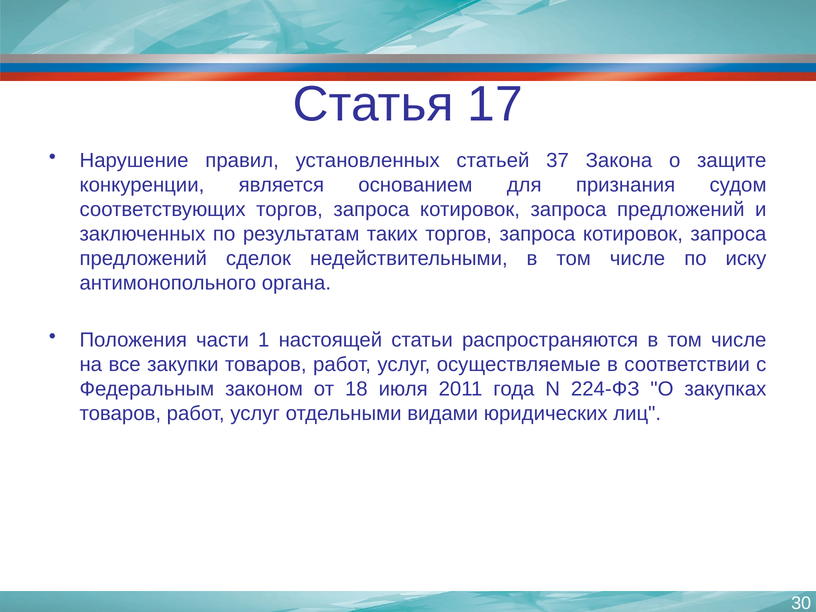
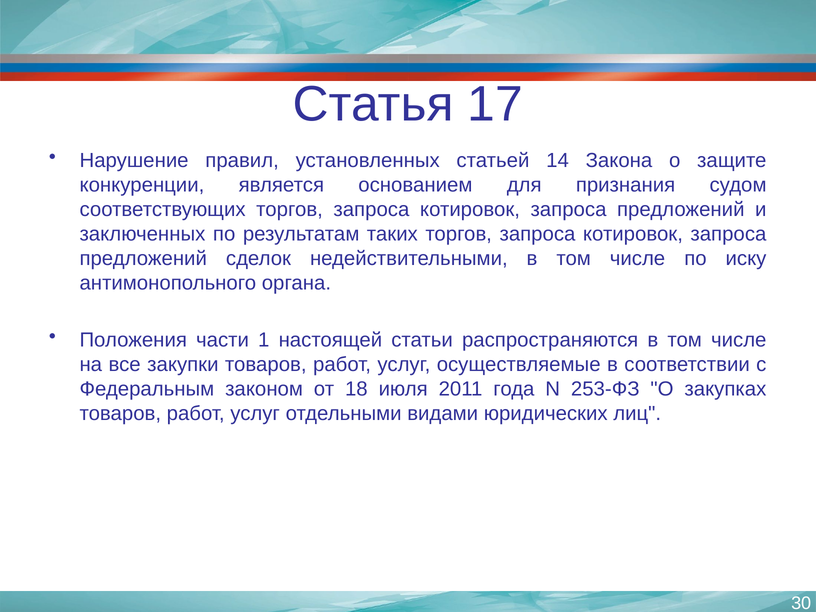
37: 37 -> 14
224-ФЗ: 224-ФЗ -> 253-ФЗ
